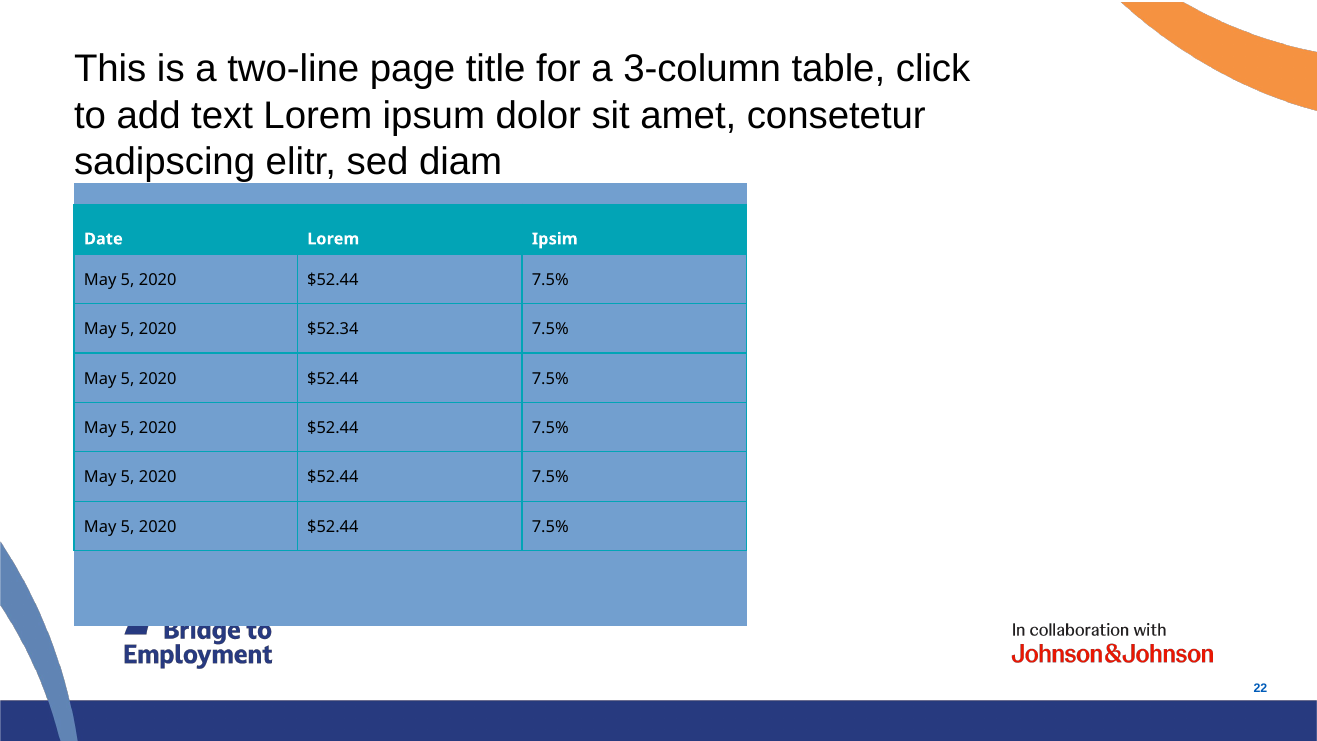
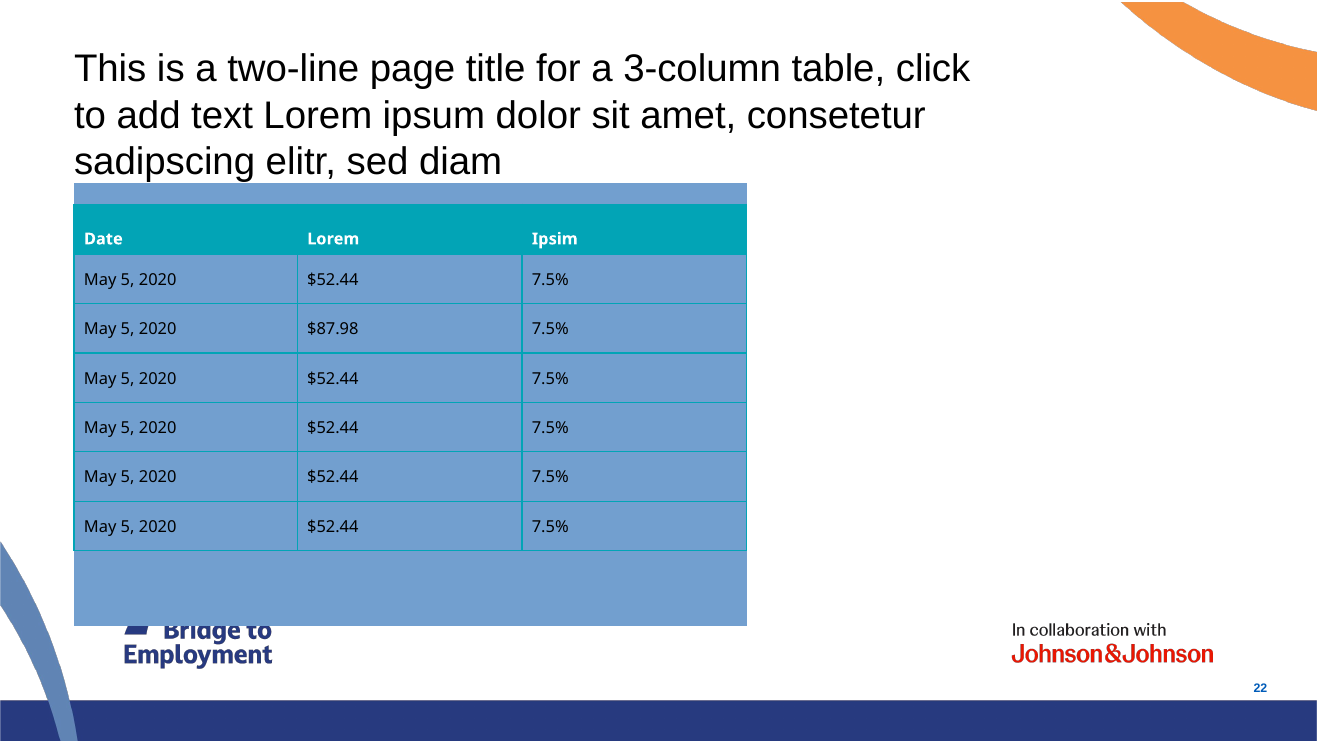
$52.34: $52.34 -> $87.98
